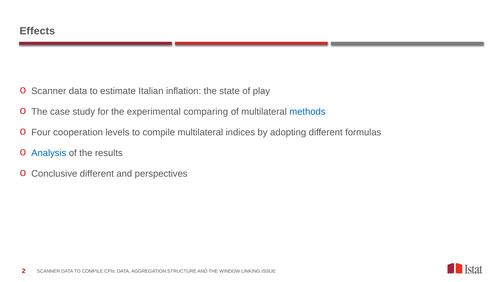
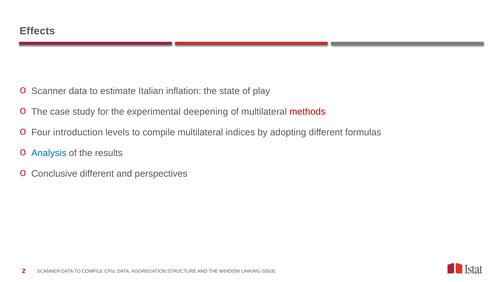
comparing: comparing -> deepening
methods colour: blue -> red
cooperation: cooperation -> introduction
